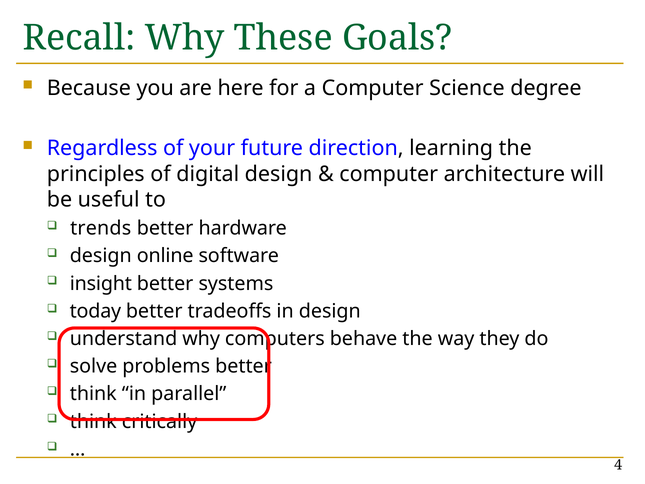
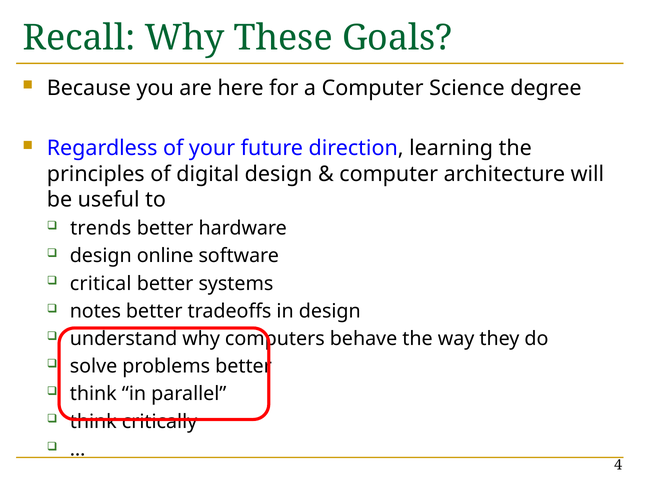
insight: insight -> critical
today: today -> notes
